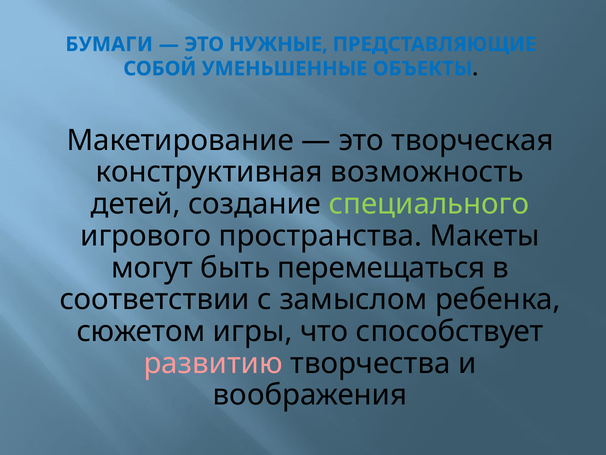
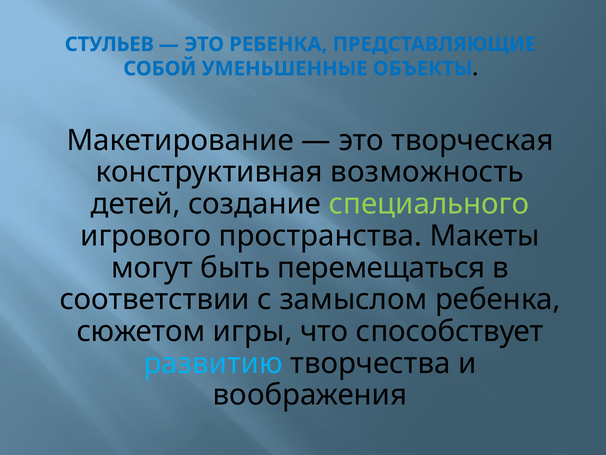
БУМАГИ: БУМАГИ -> СТУЛЬЕВ
ЭТО НУЖНЫЕ: НУЖНЫЕ -> РЕБЕНКА
развитию colour: pink -> light blue
